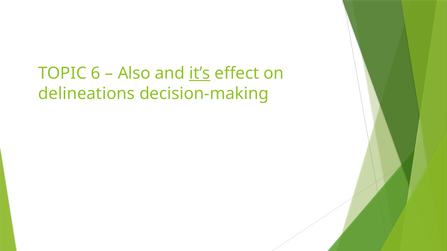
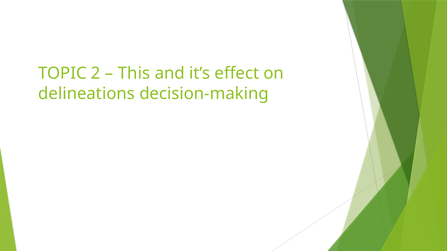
6: 6 -> 2
Also: Also -> This
it’s underline: present -> none
